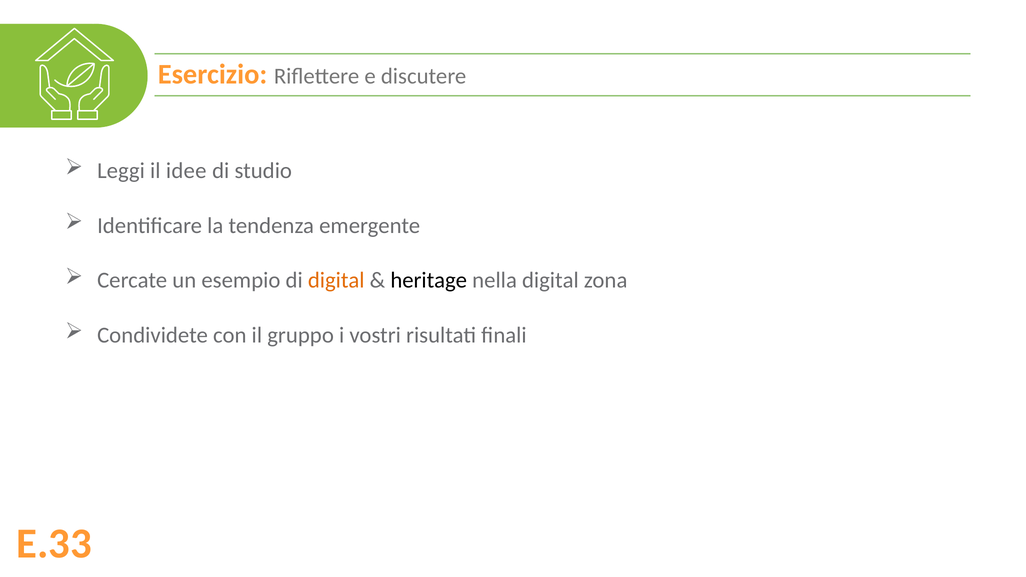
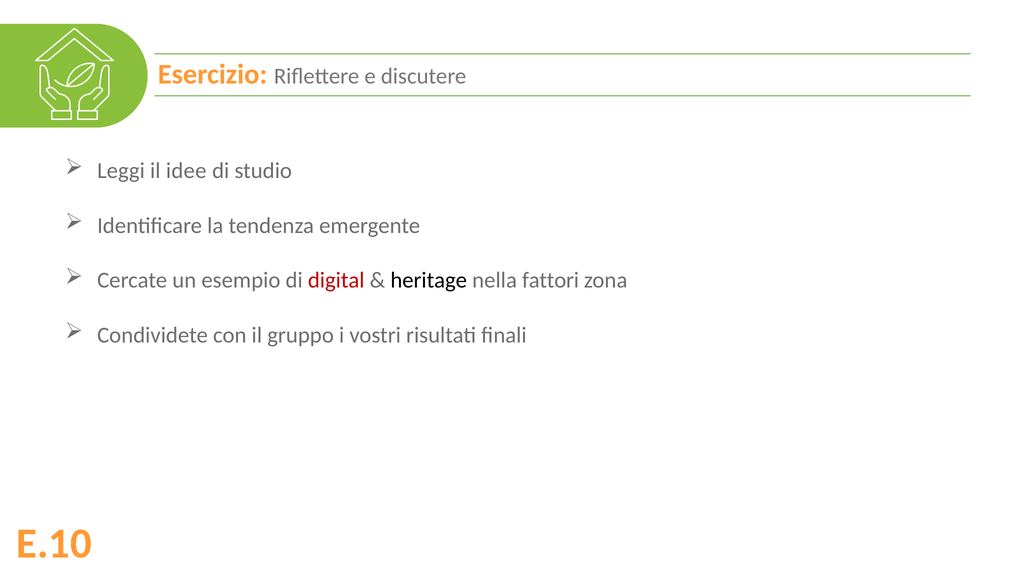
digital at (336, 280) colour: orange -> red
nella digital: digital -> fattori
E.33: E.33 -> E.10
